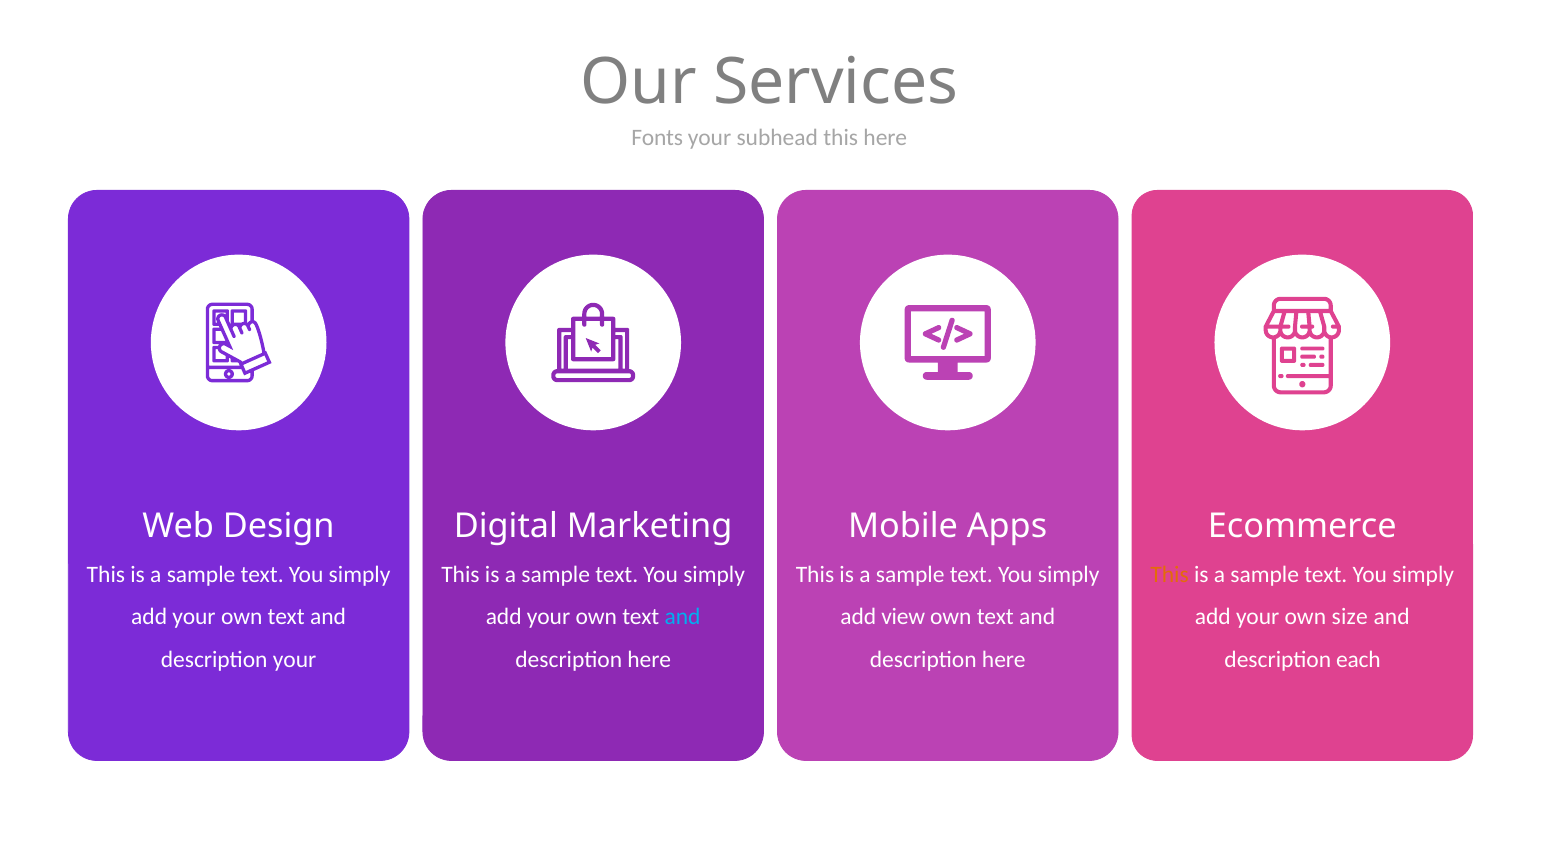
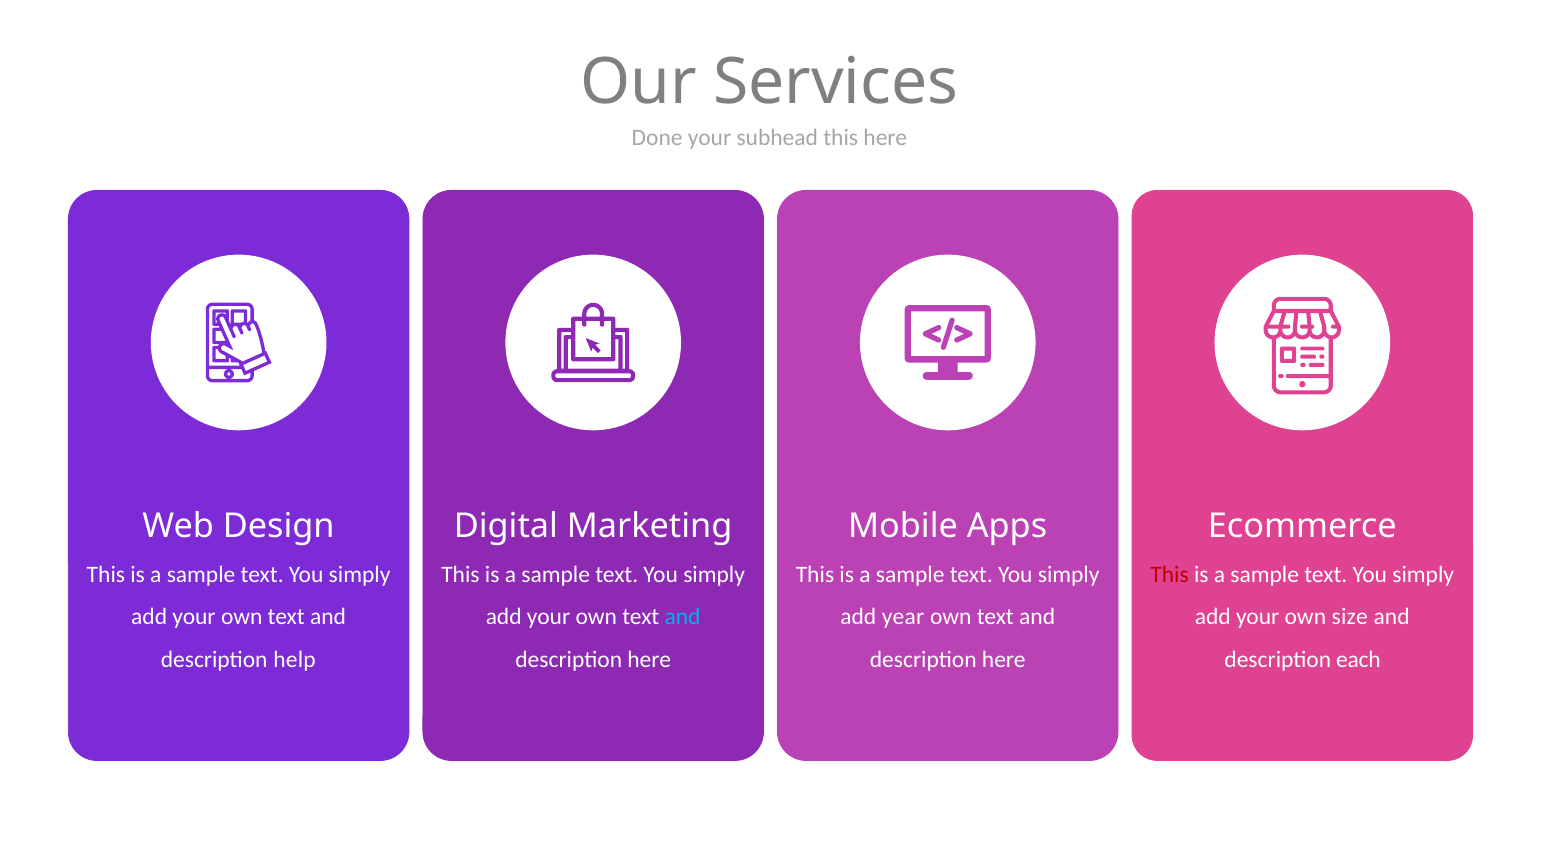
Fonts: Fonts -> Done
This at (1170, 575) colour: orange -> red
view: view -> year
description your: your -> help
